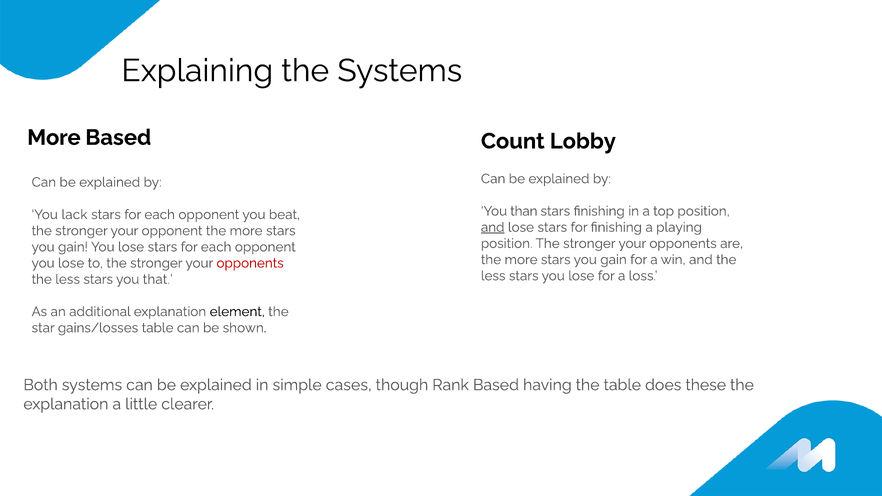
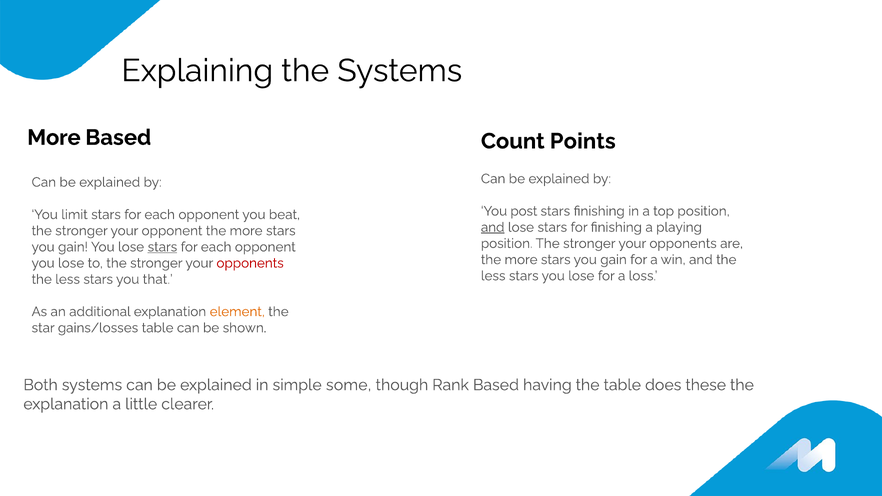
Lobby: Lobby -> Points
than: than -> post
lack: lack -> limit
stars at (162, 247) underline: none -> present
element colour: black -> orange
cases: cases -> some
